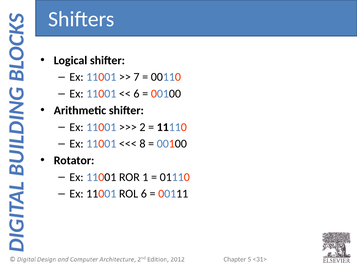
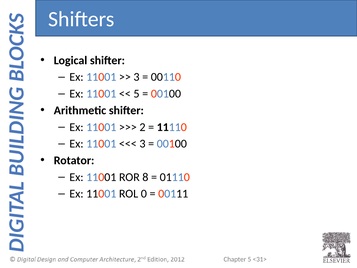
7 at (137, 77): 7 -> 3
6 at (137, 94): 6 -> 5
8 at (142, 144): 8 -> 3
1: 1 -> 8
ROL 6: 6 -> 0
